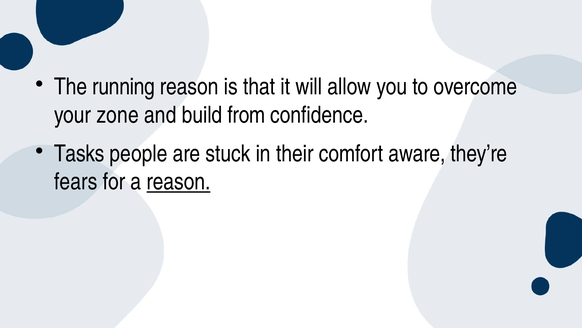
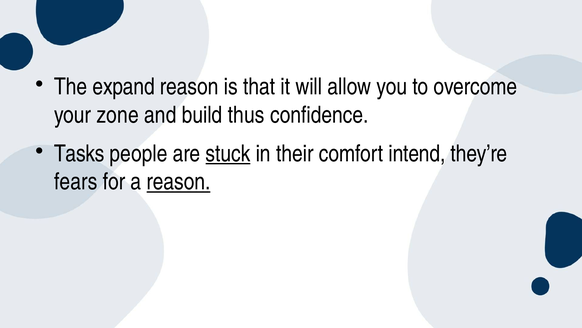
running: running -> expand
from: from -> thus
stuck underline: none -> present
aware: aware -> intend
